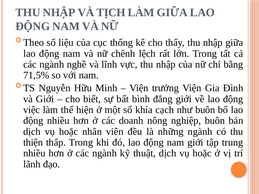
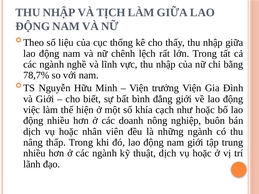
71,5%: 71,5% -> 78,7%
như buôn: buôn -> hoặc
thiện: thiện -> nâng
